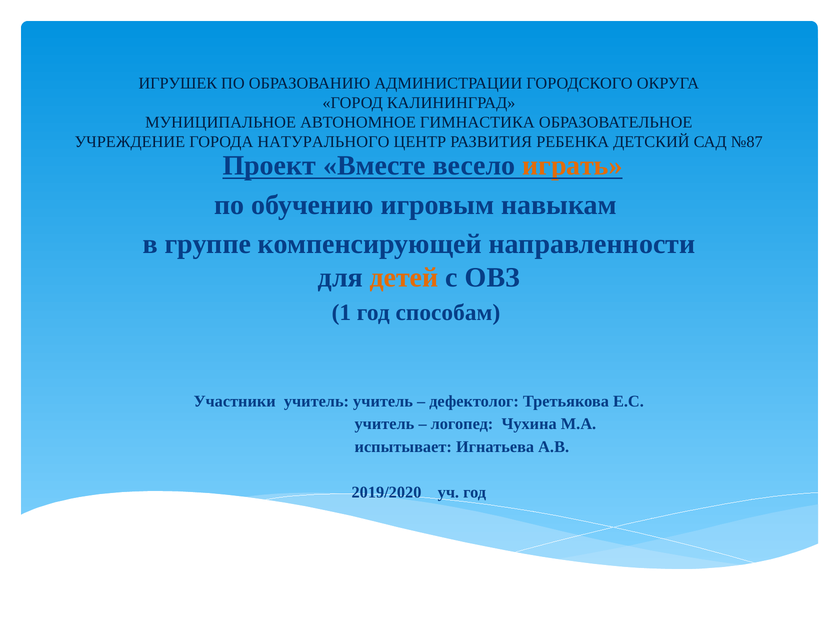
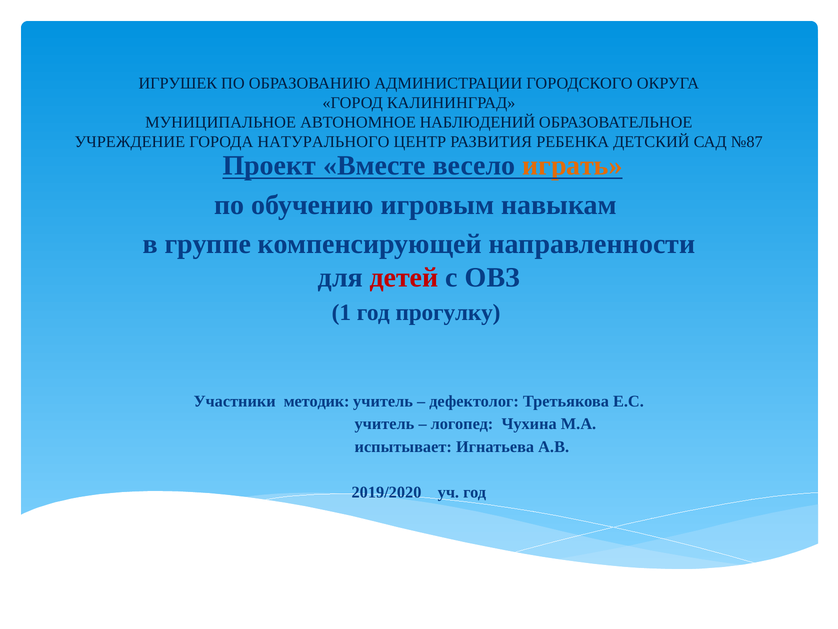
ГИМНАСТИКА: ГИМНАСТИКА -> НАБЛЮДЕНИЙ
детей colour: orange -> red
способам: способам -> прогулку
Участники учитель: учитель -> методик
